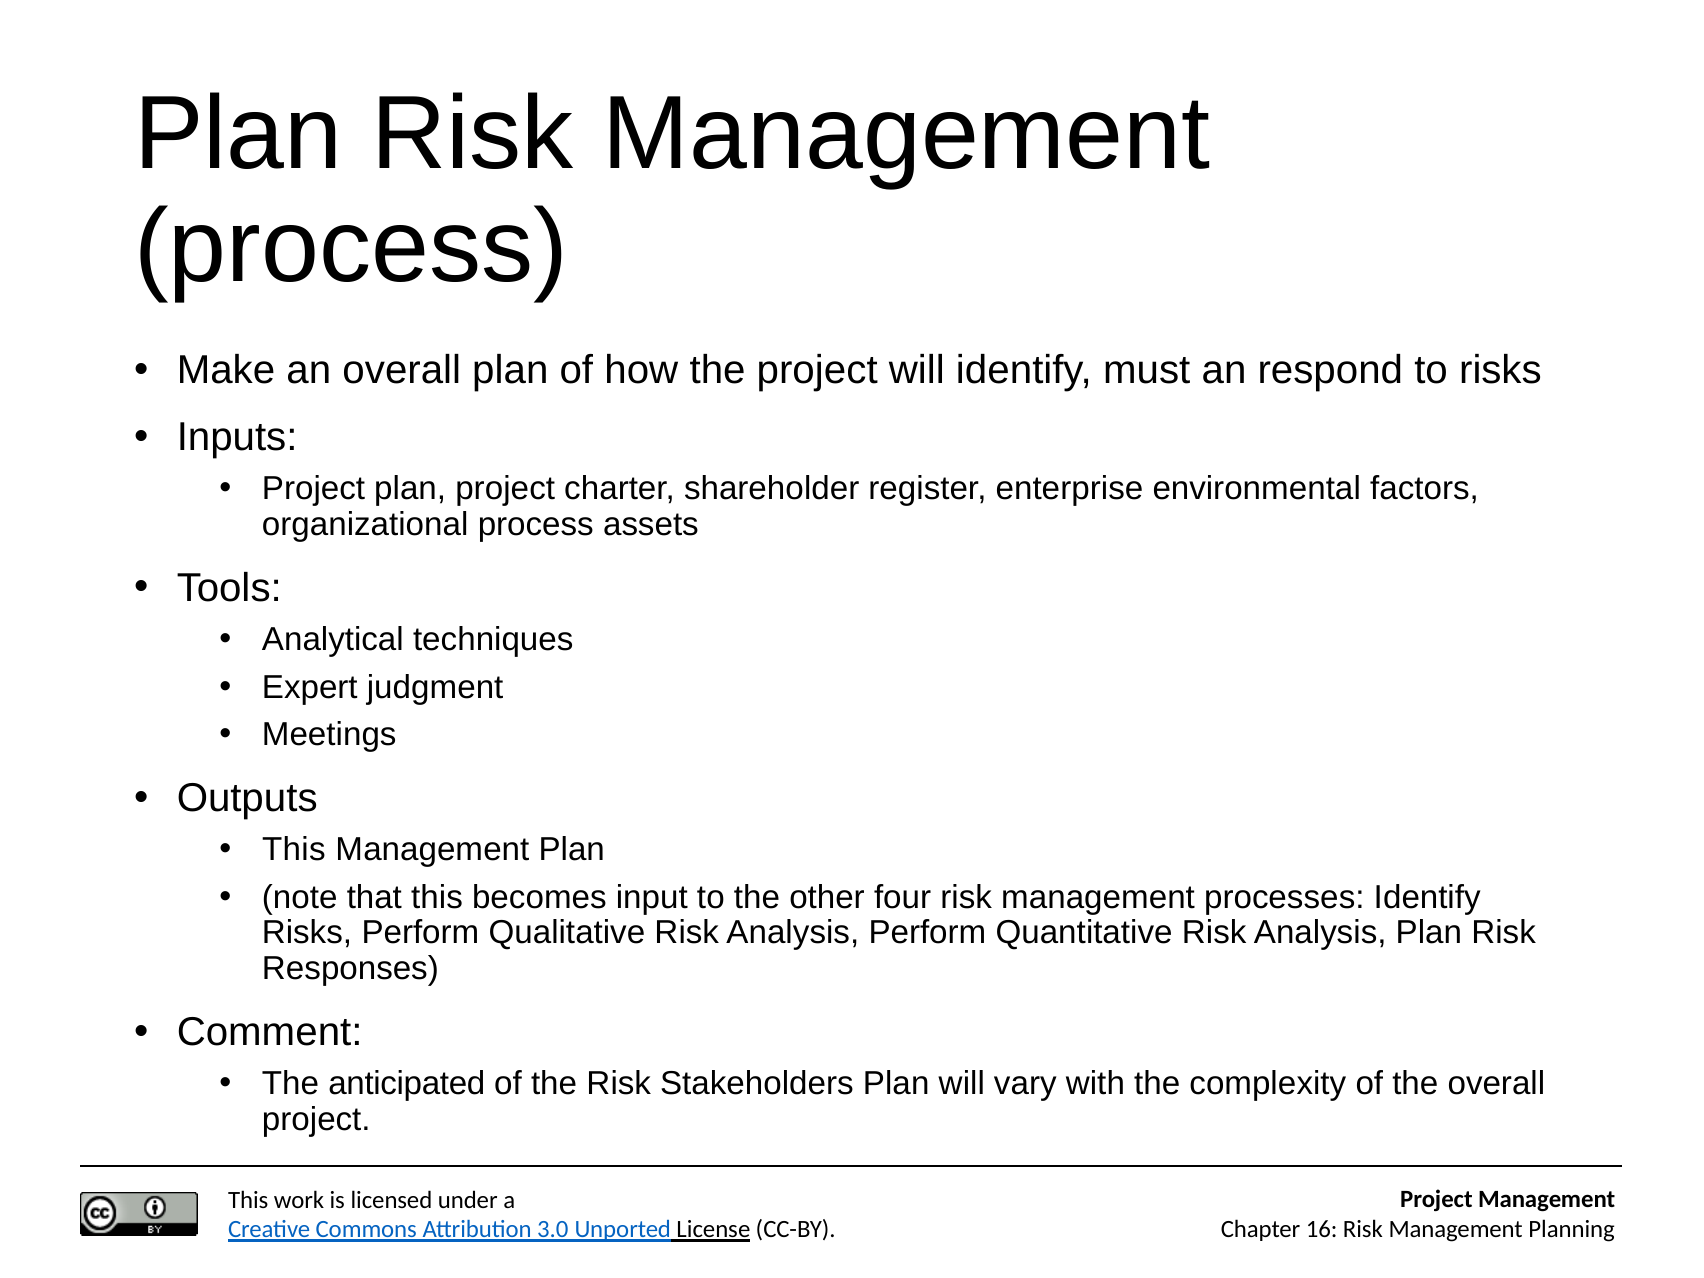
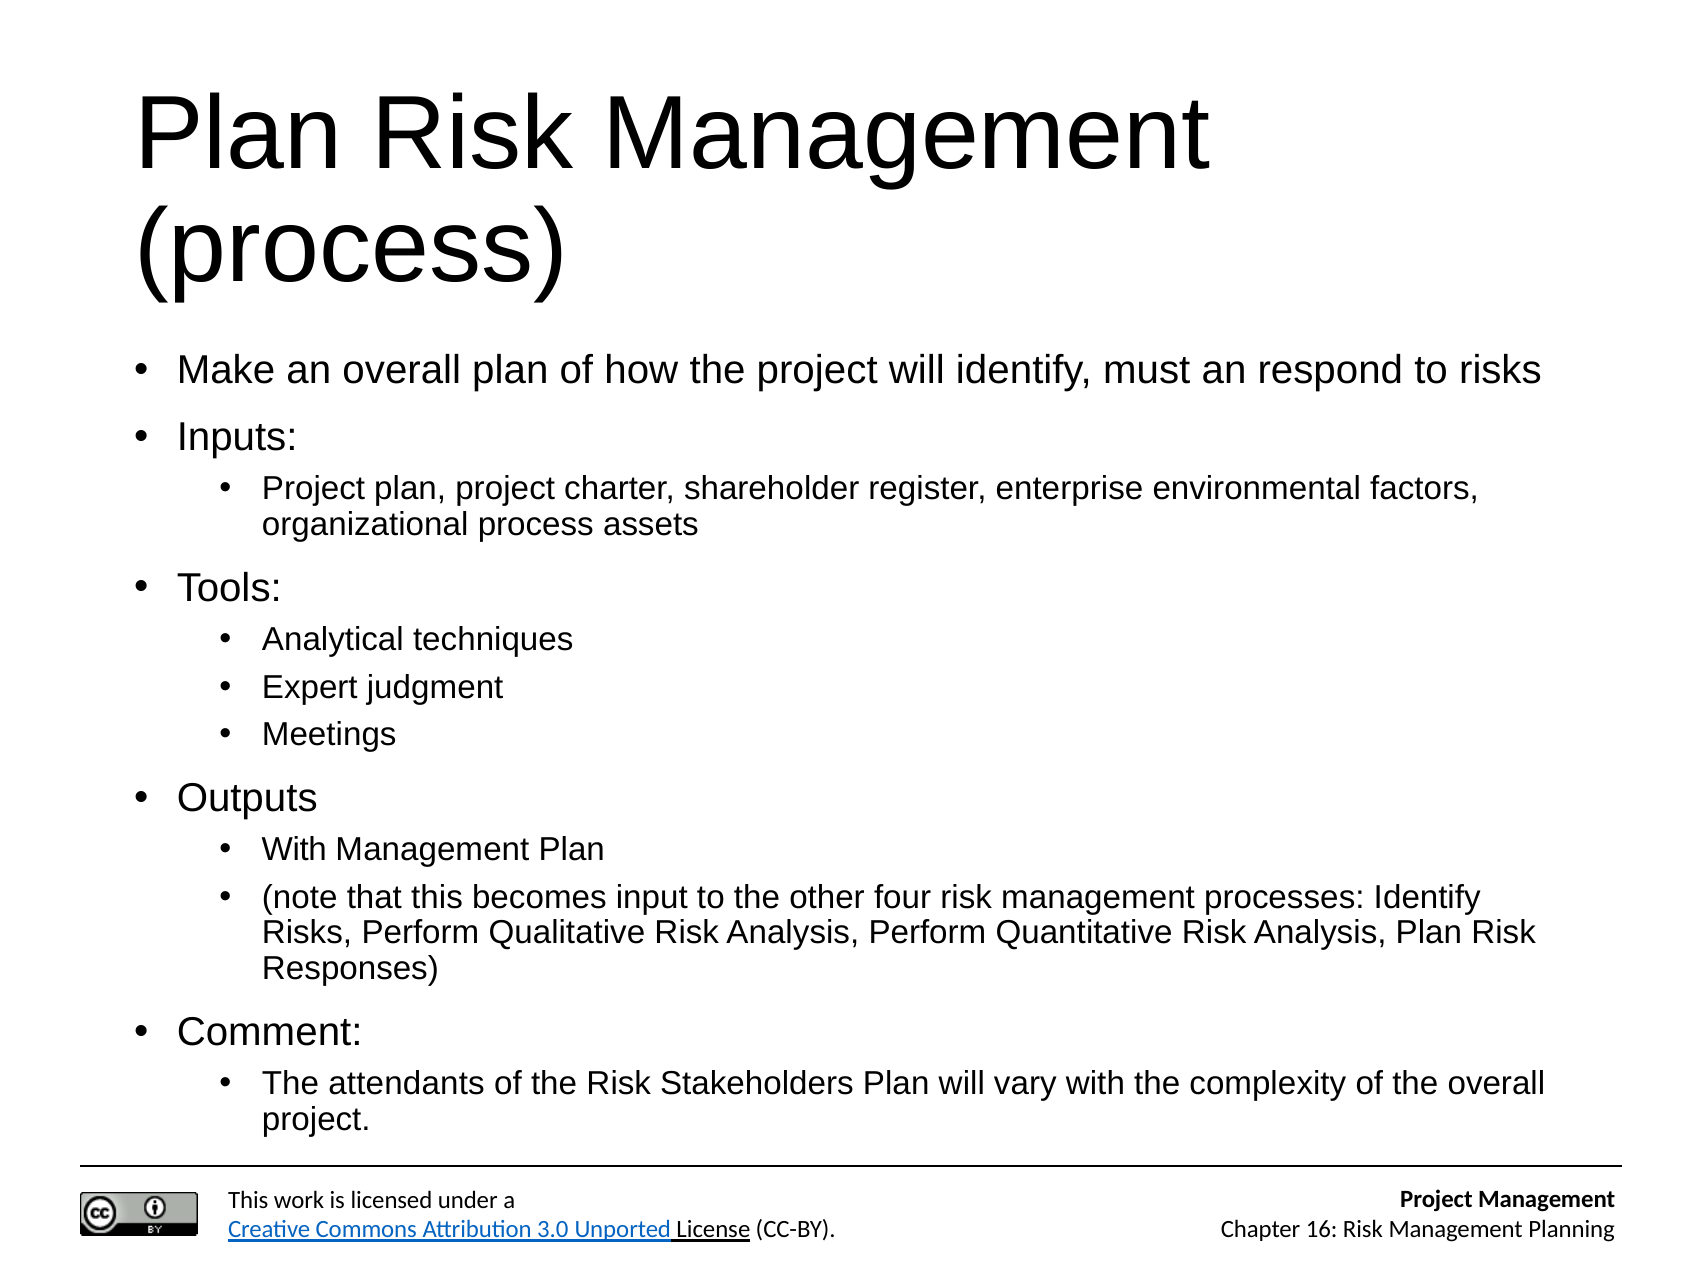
This at (294, 850): This -> With
anticipated: anticipated -> attendants
